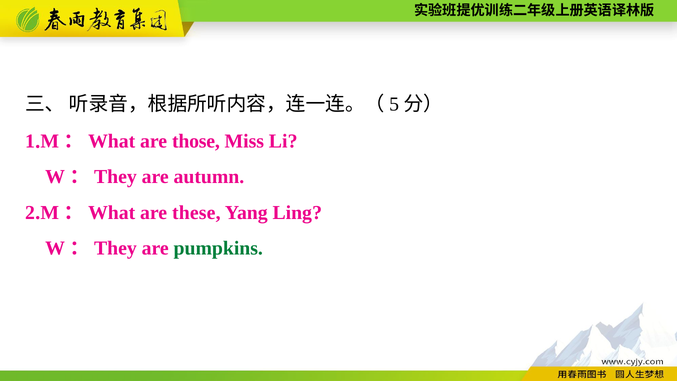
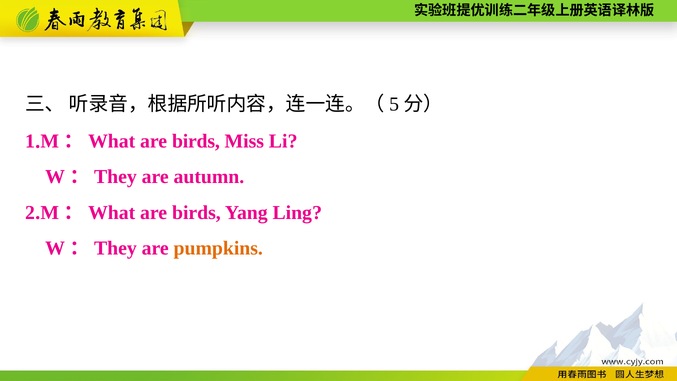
those at (196, 141): those -> birds
these at (196, 212): these -> birds
pumpkins colour: green -> orange
